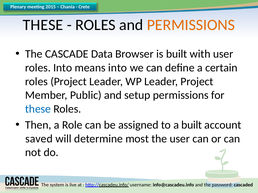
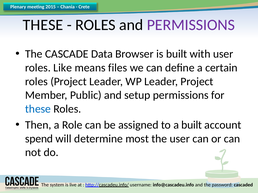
PERMISSIONS at (191, 25) colour: orange -> purple
roles Into: Into -> Like
means into: into -> files
saved: saved -> spend
